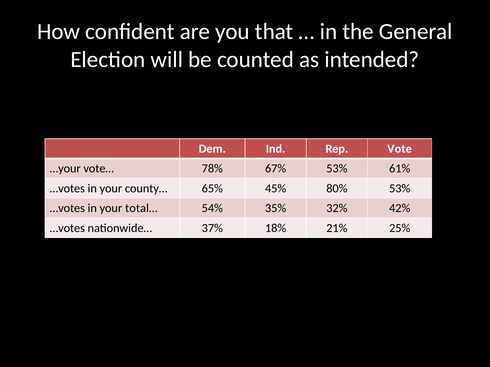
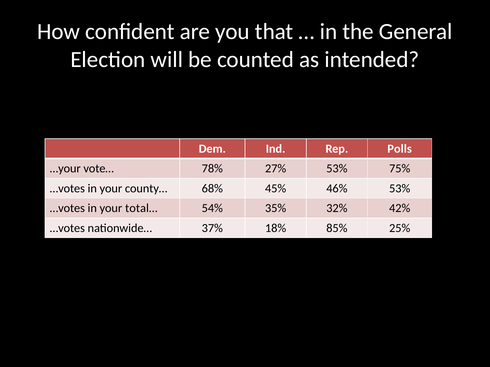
Vote: Vote -> Polls
67%: 67% -> 27%
61%: 61% -> 75%
65%: 65% -> 68%
80%: 80% -> 46%
21%: 21% -> 85%
